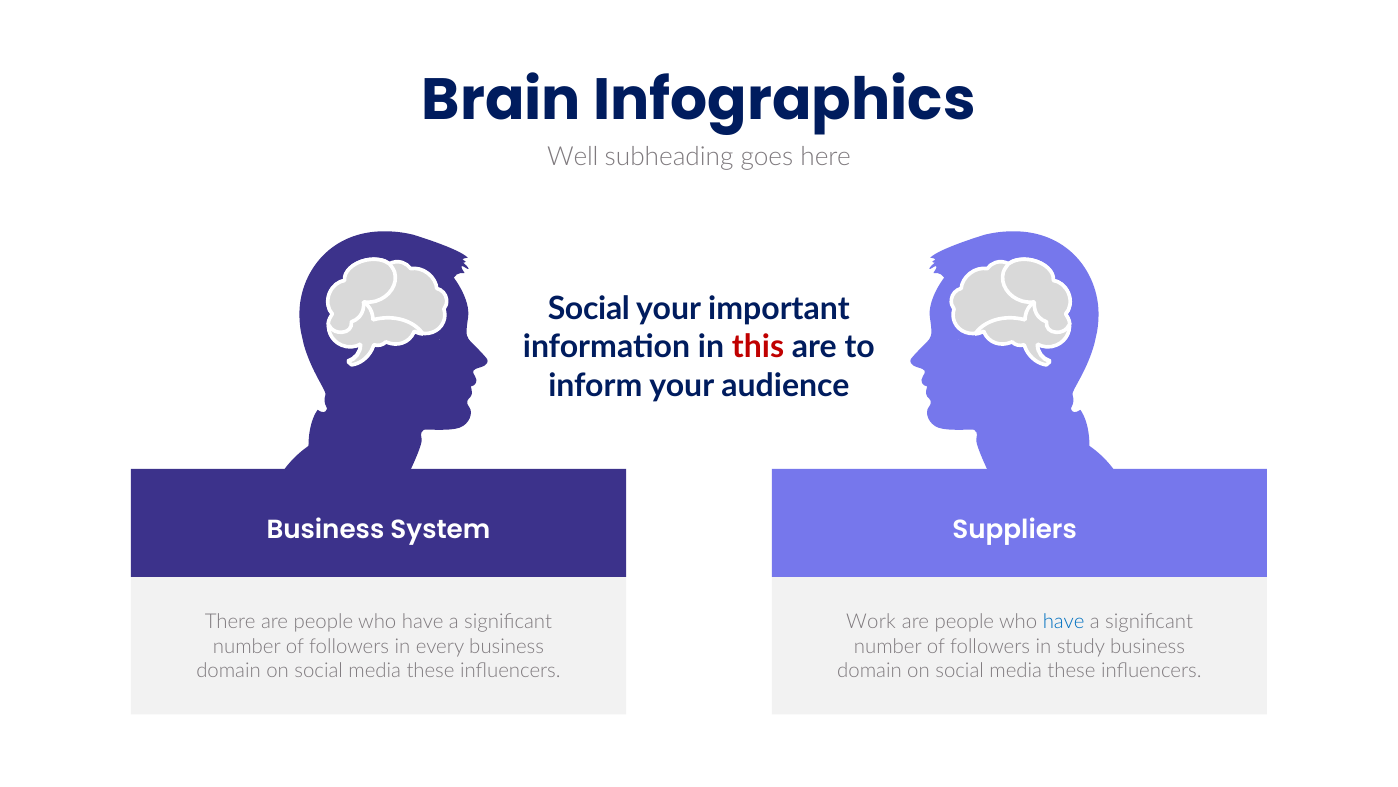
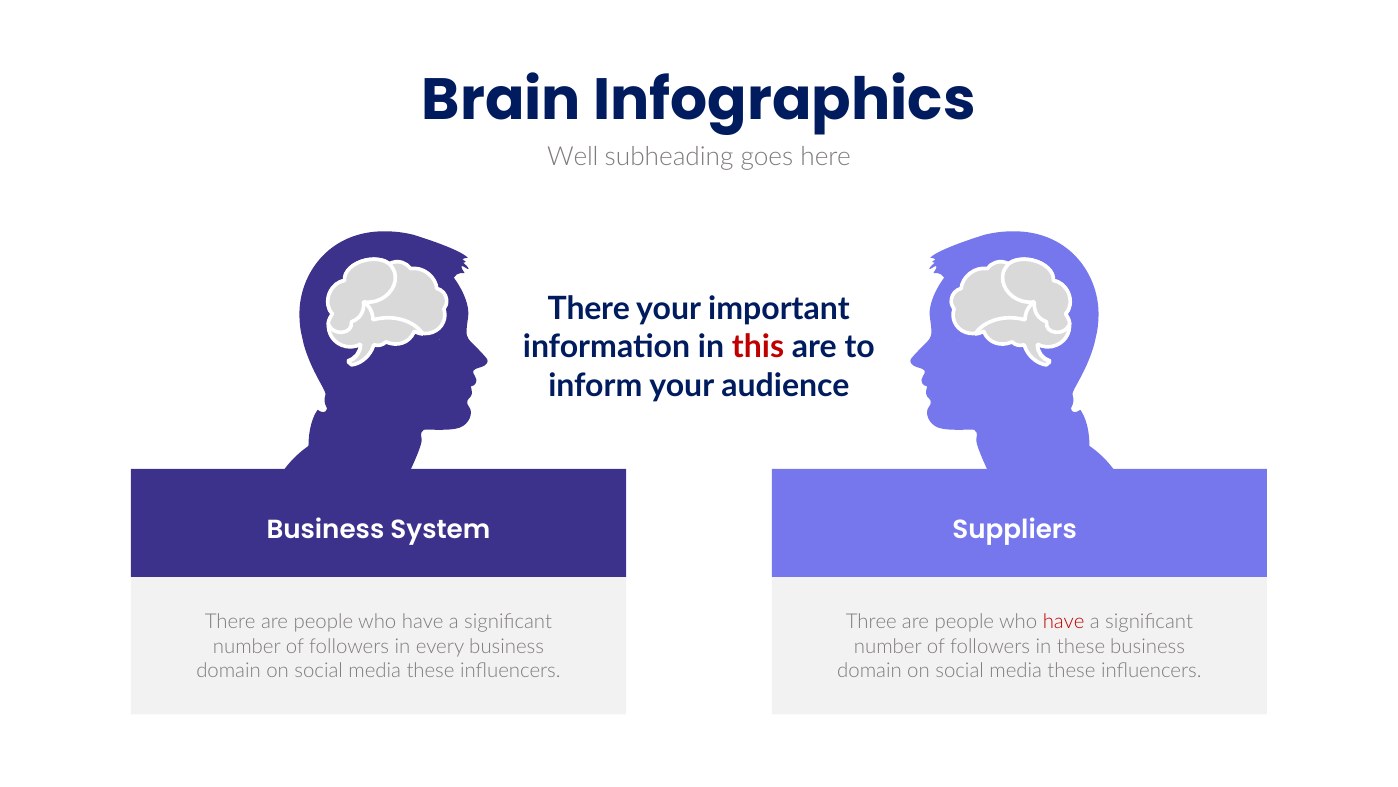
Social at (589, 309): Social -> There
Work: Work -> Three
have at (1064, 622) colour: blue -> red
in study: study -> these
